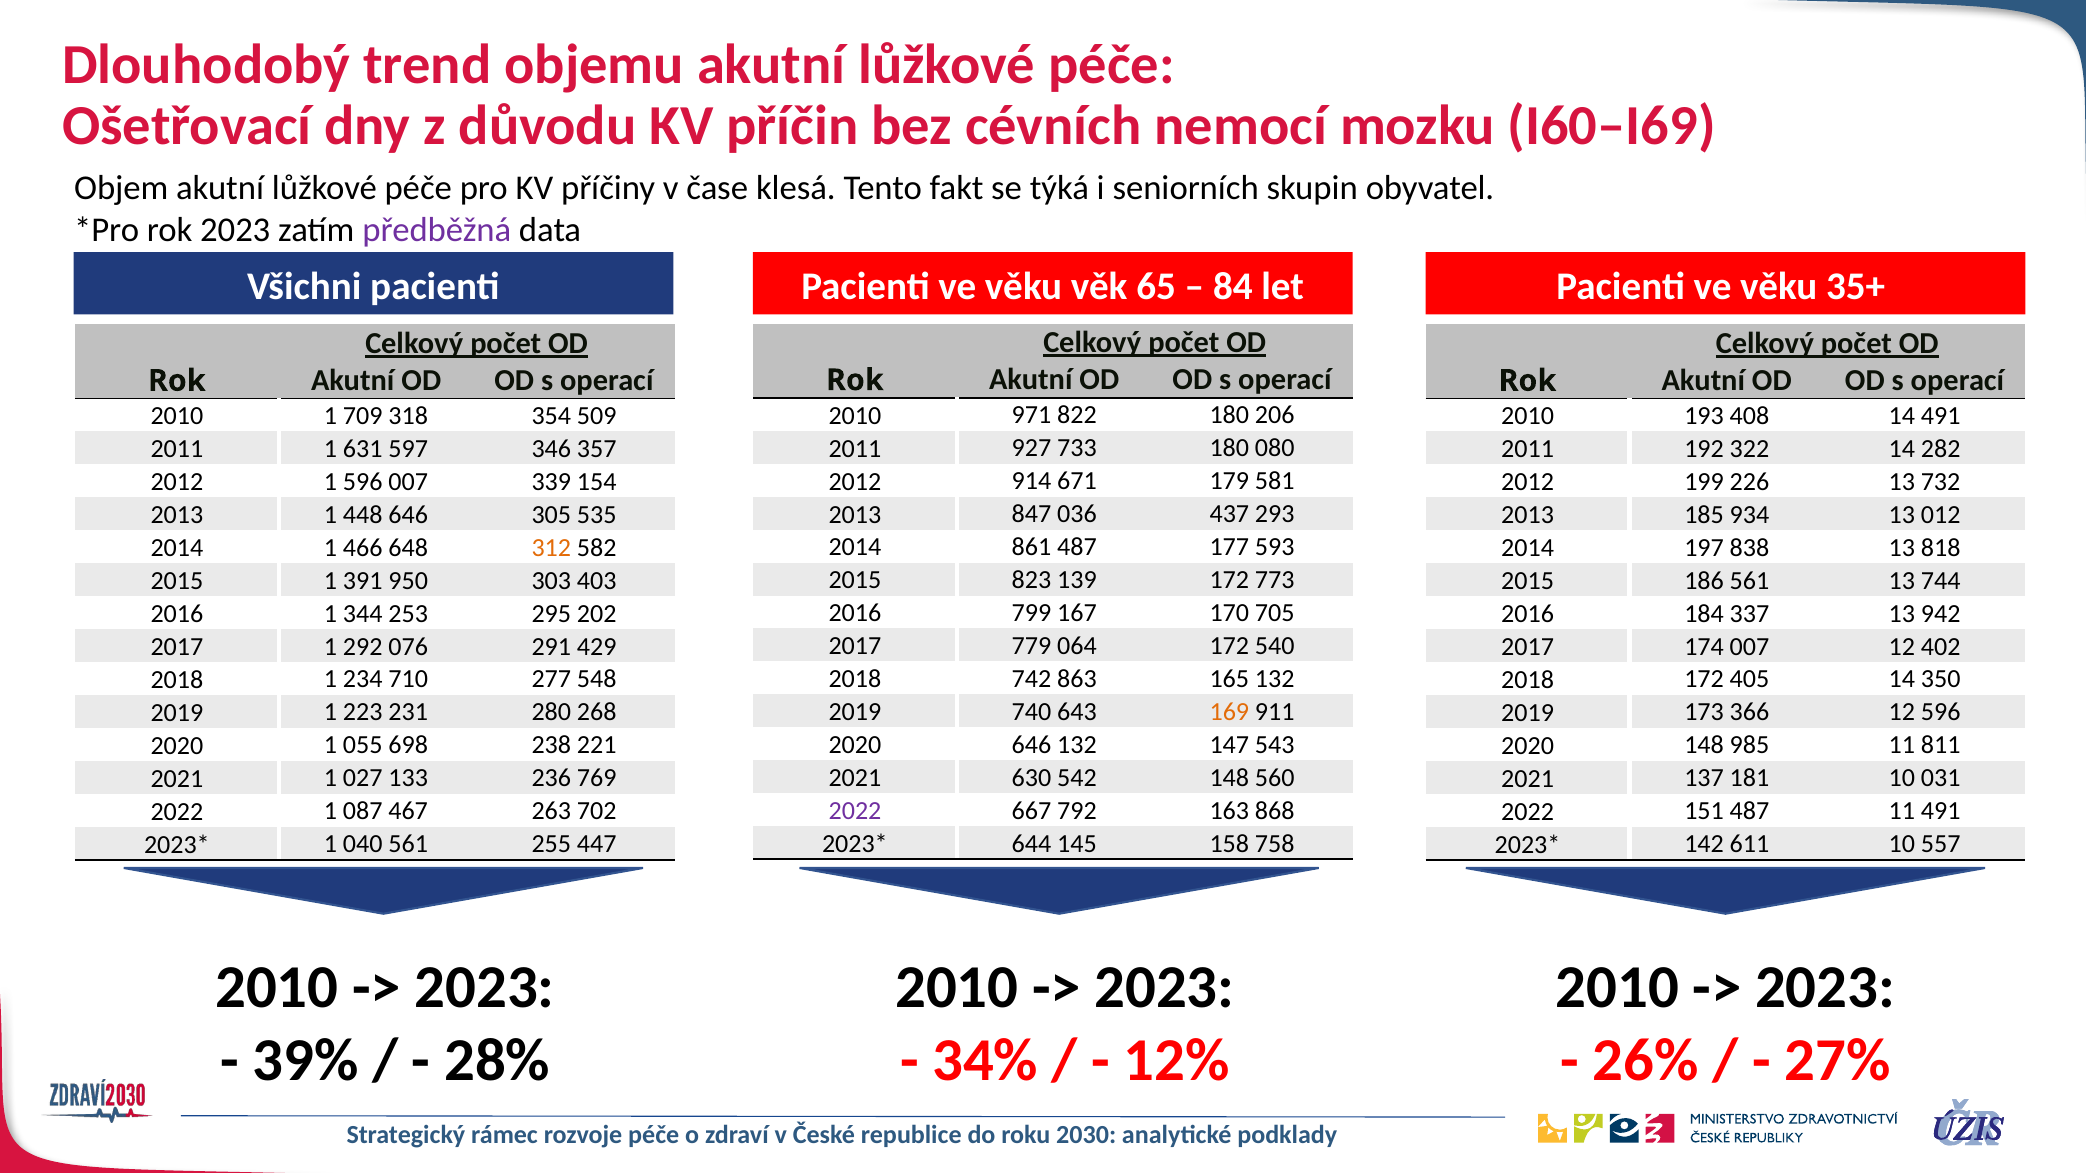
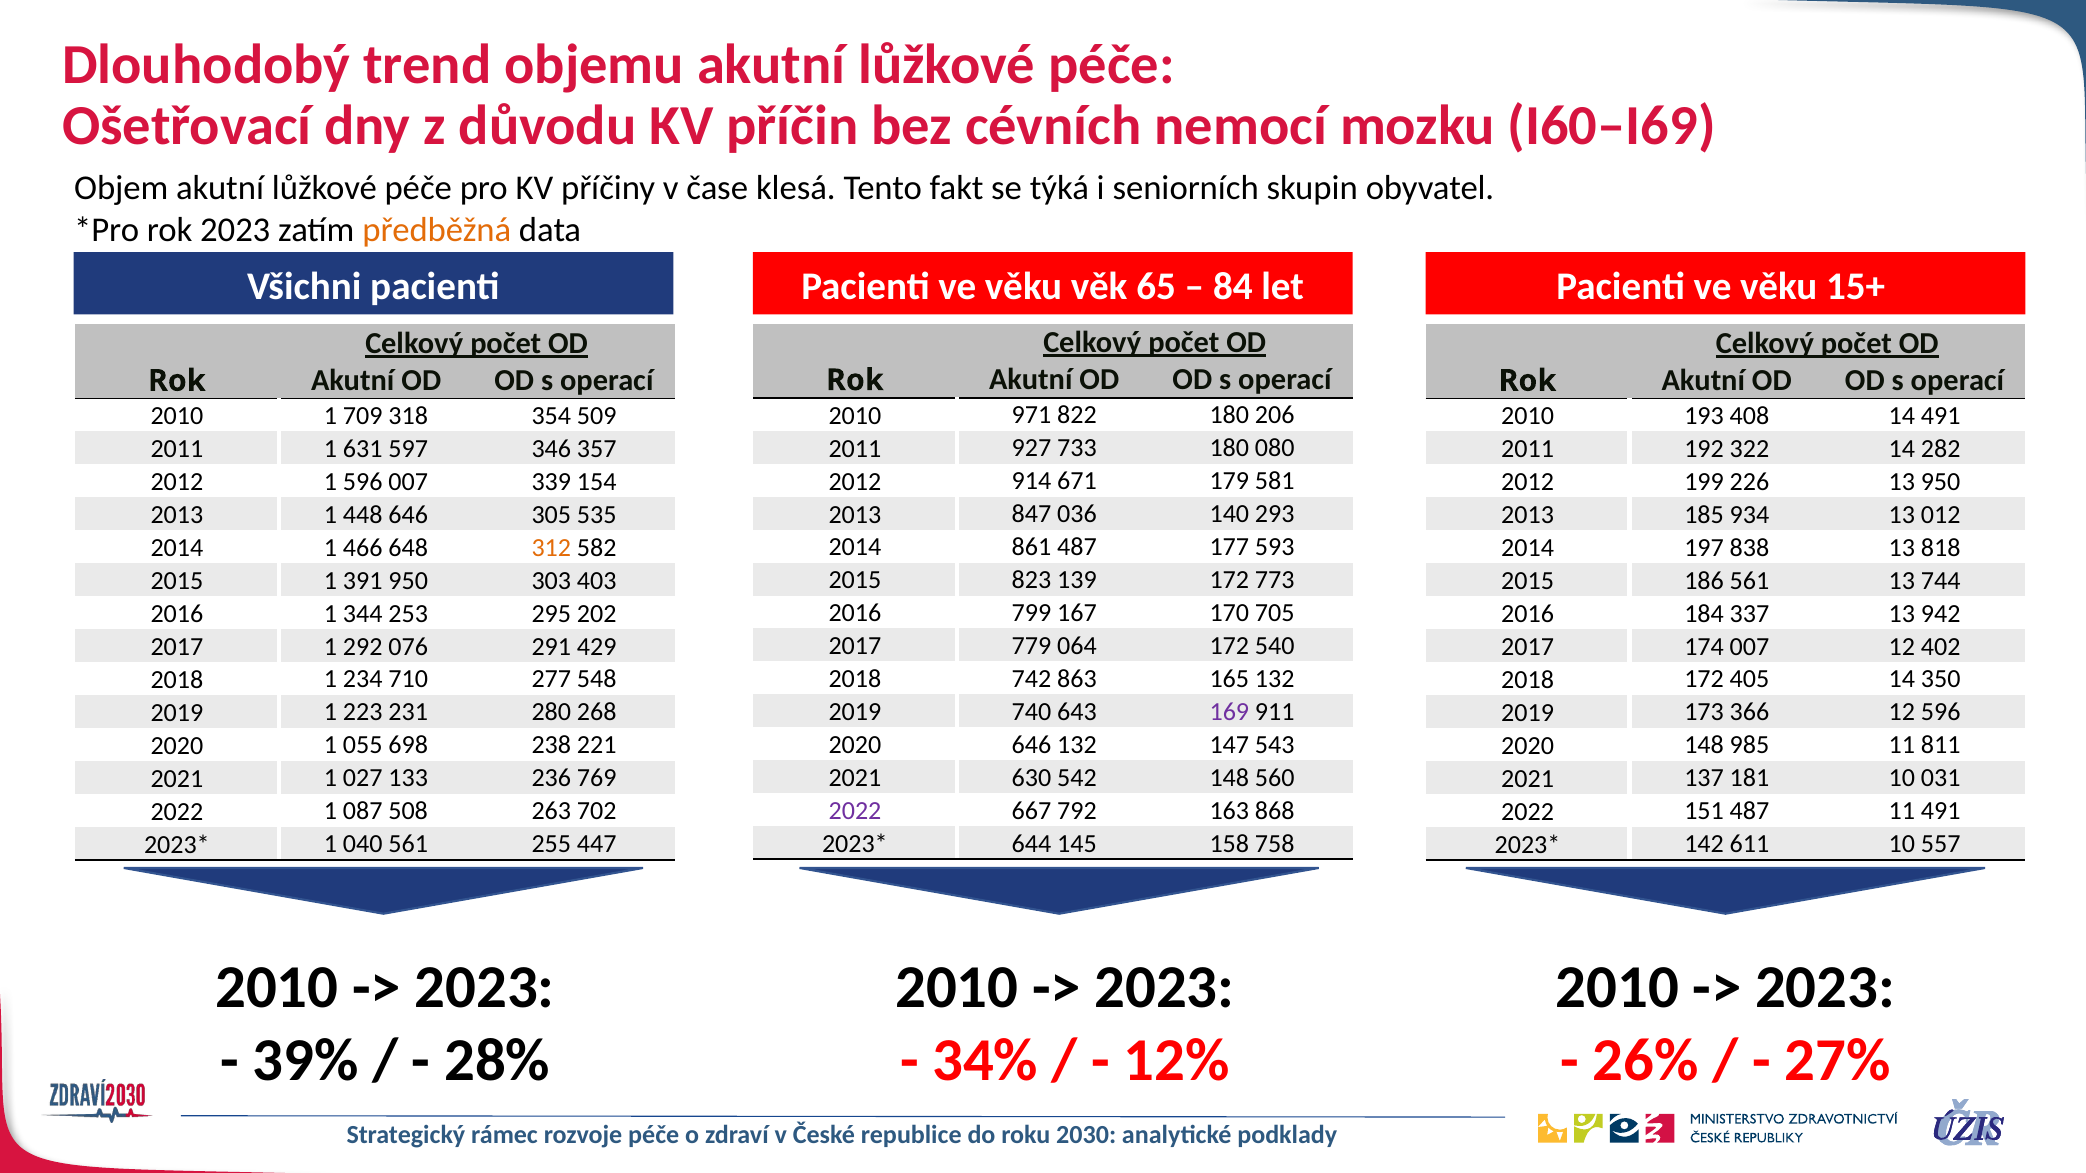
předběžná colour: purple -> orange
35+: 35+ -> 15+
13 732: 732 -> 950
437: 437 -> 140
169 colour: orange -> purple
467: 467 -> 508
